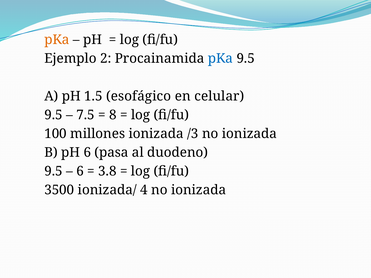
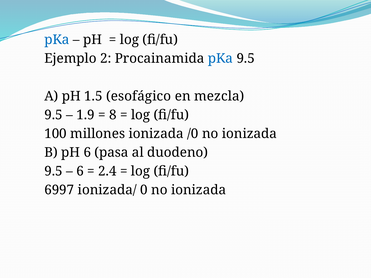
pKa at (57, 40) colour: orange -> blue
celular: celular -> mezcla
7.5: 7.5 -> 1.9
/3: /3 -> /0
3.8: 3.8 -> 2.4
3500: 3500 -> 6997
4: 4 -> 0
